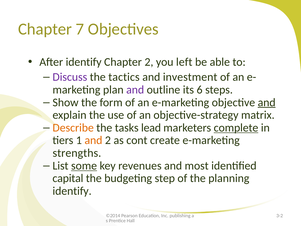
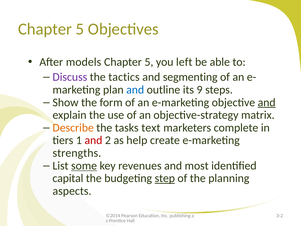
7 at (80, 29): 7 -> 5
After identify: identify -> models
2 at (149, 62): 2 -> 5
investment: investment -> segmenting
and at (135, 90) colour: purple -> blue
6: 6 -> 9
lead: lead -> text
complete underline: present -> none
and at (93, 140) colour: orange -> red
cont: cont -> help
step underline: none -> present
identify at (72, 191): identify -> aspects
